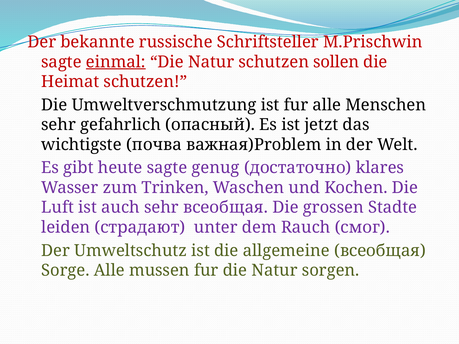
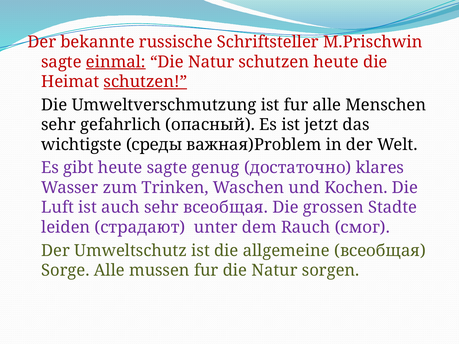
schutzen sollen: sollen -> heute
schutzen at (145, 82) underline: none -> present
почва: почва -> среды
